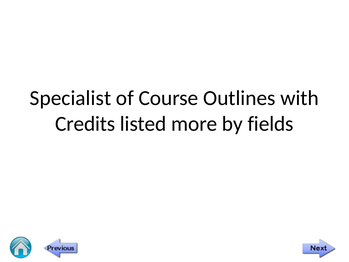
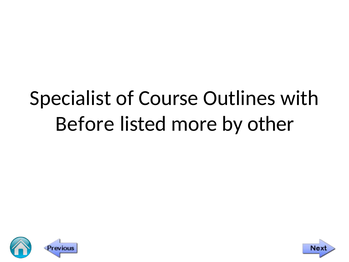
Credits: Credits -> Before
fields: fields -> other
